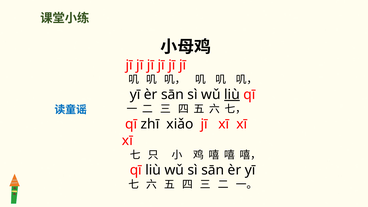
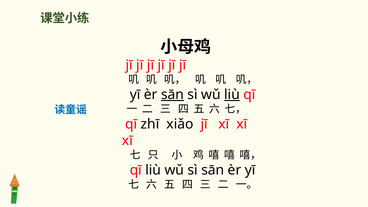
sān at (172, 95) underline: none -> present
